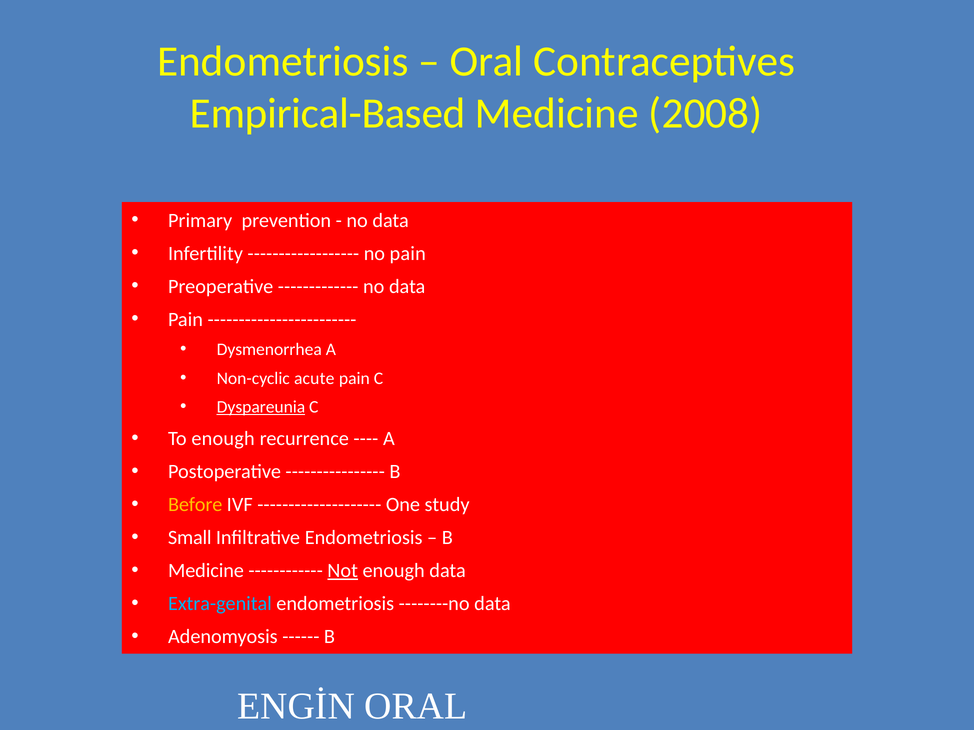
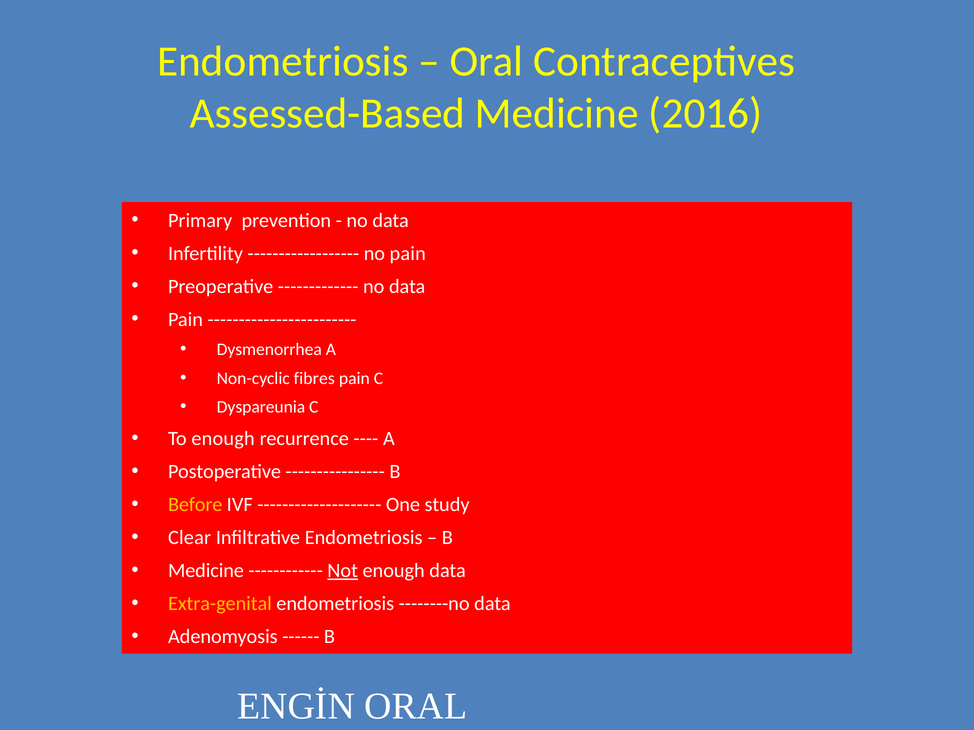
Empirical-Based: Empirical-Based -> Assessed-Based
2008: 2008 -> 2016
acute: acute -> fibres
Dyspareunia underline: present -> none
Small: Small -> Clear
Extra-genital colour: light blue -> yellow
